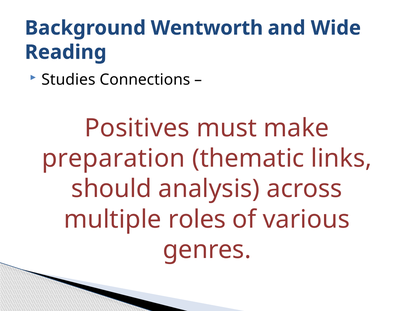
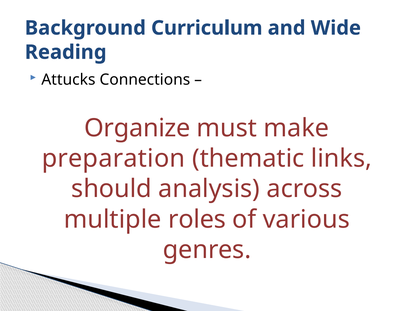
Wentworth: Wentworth -> Curriculum
Studies: Studies -> Attucks
Positives: Positives -> Organize
